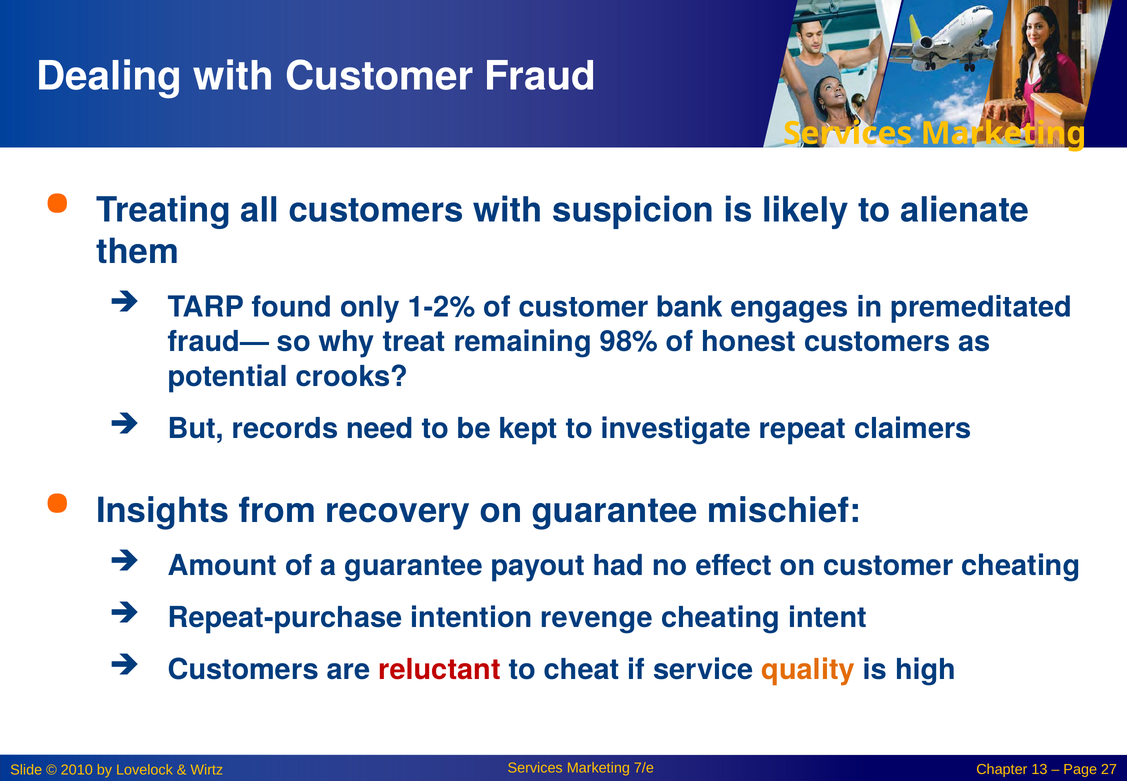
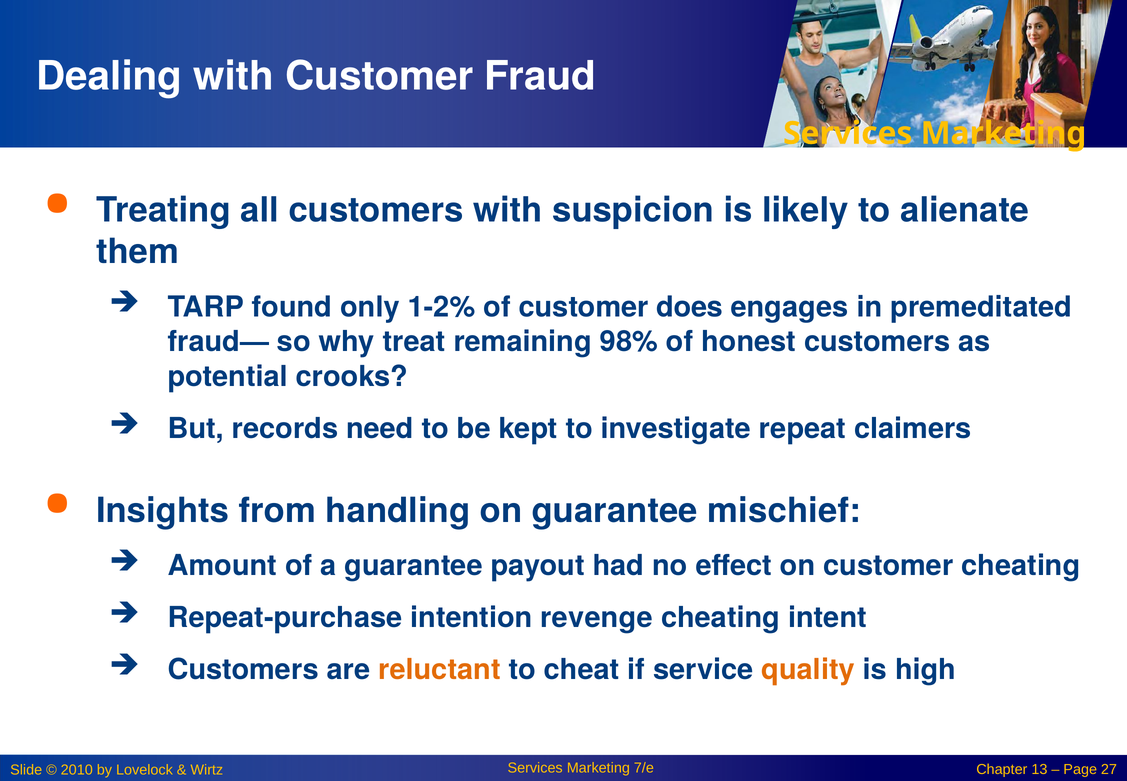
bank: bank -> does
recovery: recovery -> handling
reluctant colour: red -> orange
